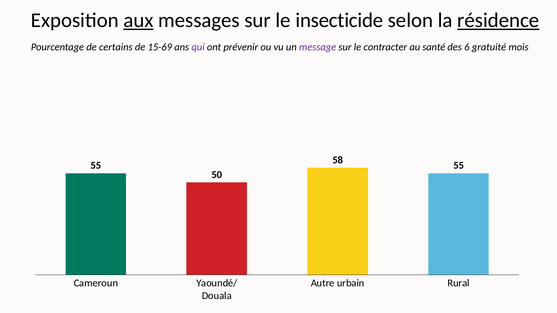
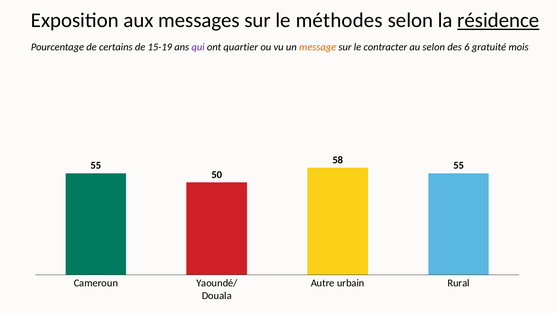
aux underline: present -> none
insecticide: insecticide -> méthodes
15-69: 15-69 -> 15-19
prévenir: prévenir -> quartier
message colour: purple -> orange
au santé: santé -> selon
